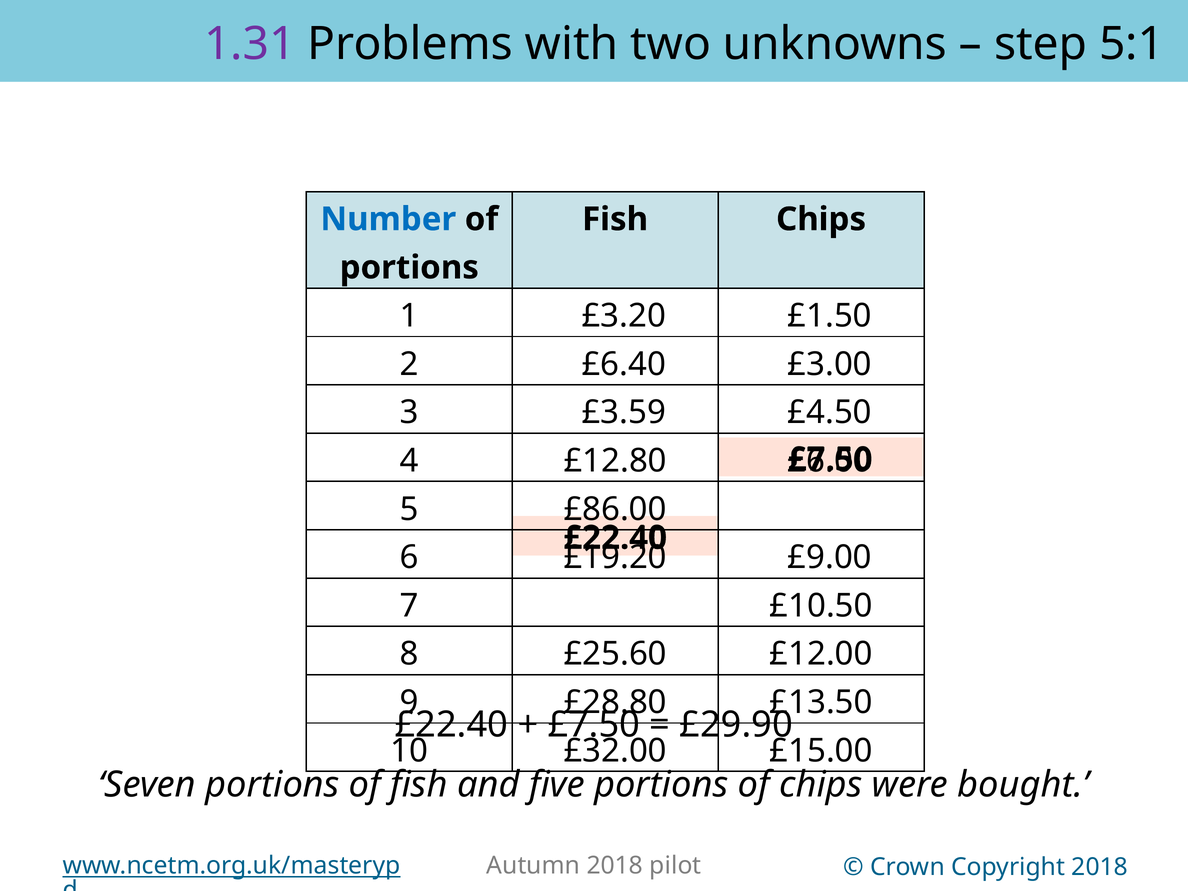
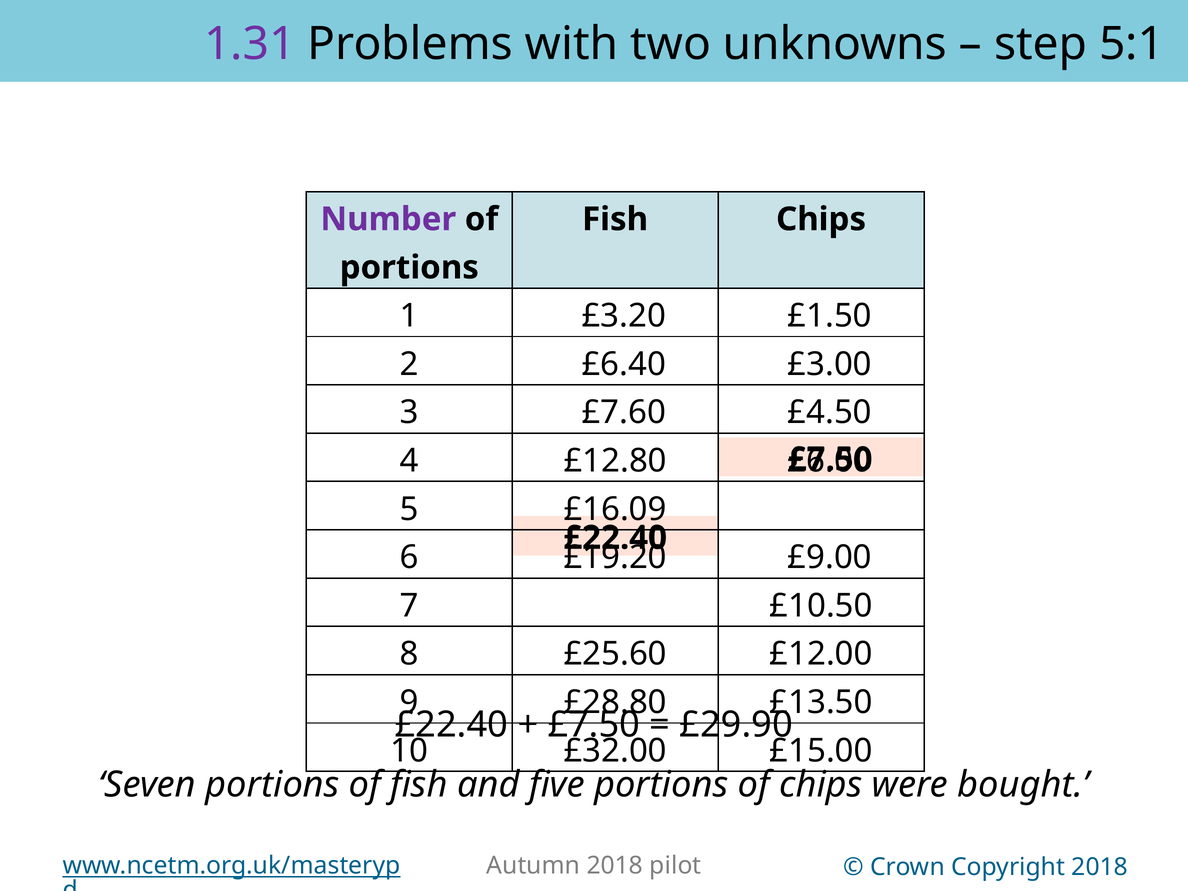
Number colour: blue -> purple
£3.59: £3.59 -> £7.60
£86.00: £86.00 -> £16.09
